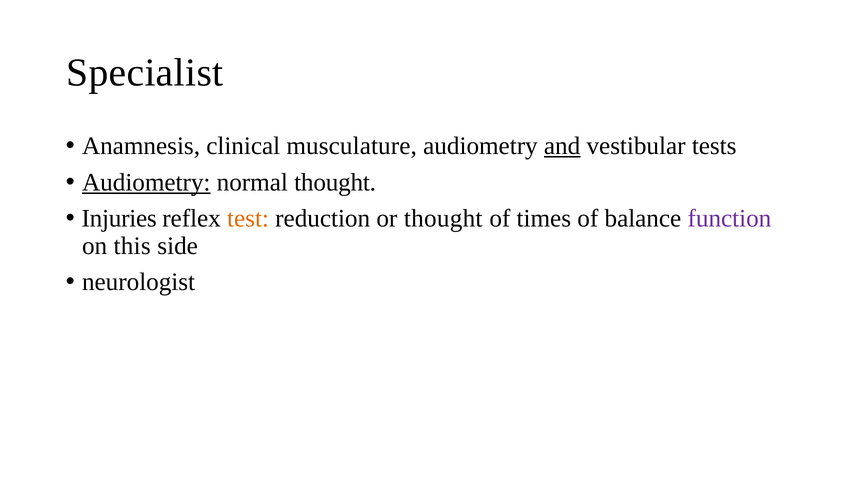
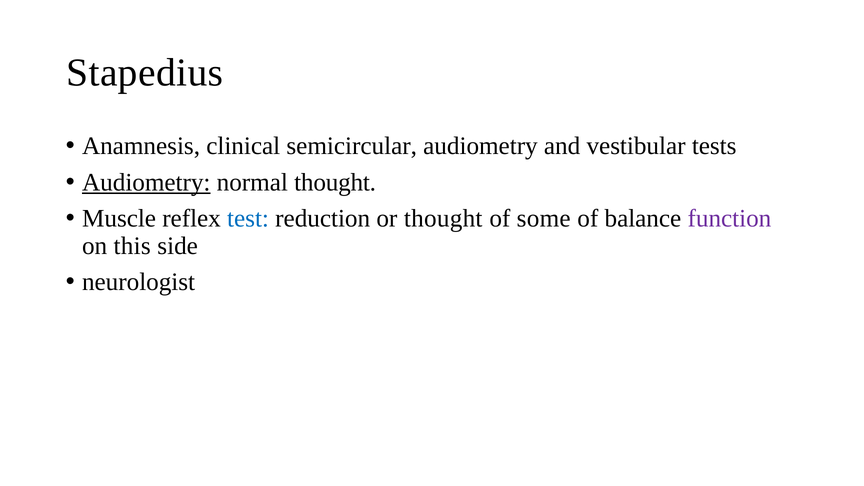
Specialist: Specialist -> Stapedius
musculature: musculature -> semicircular
and underline: present -> none
Injuries: Injuries -> Muscle
test colour: orange -> blue
times: times -> some
